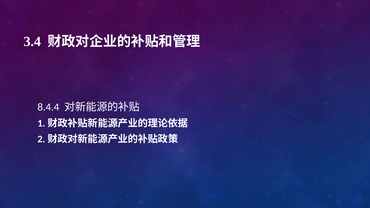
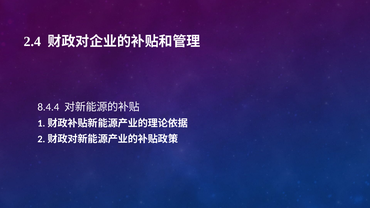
3.4: 3.4 -> 2.4
